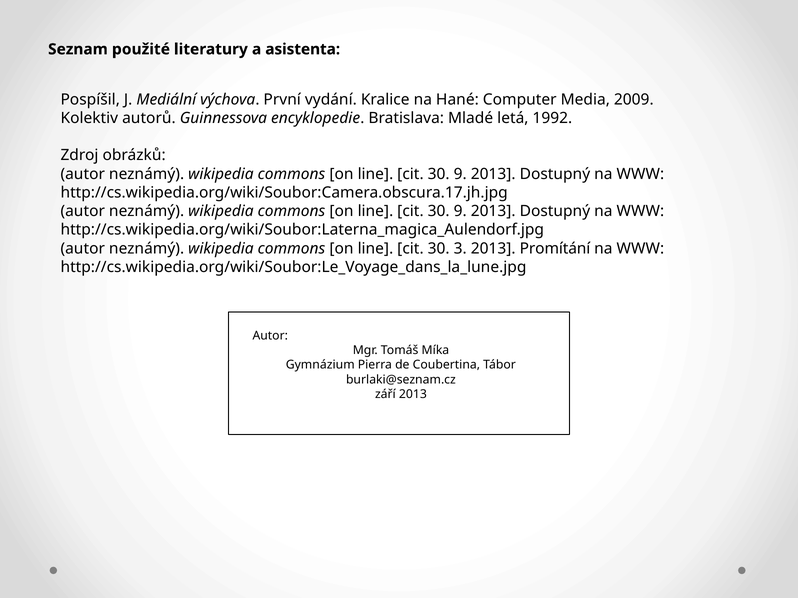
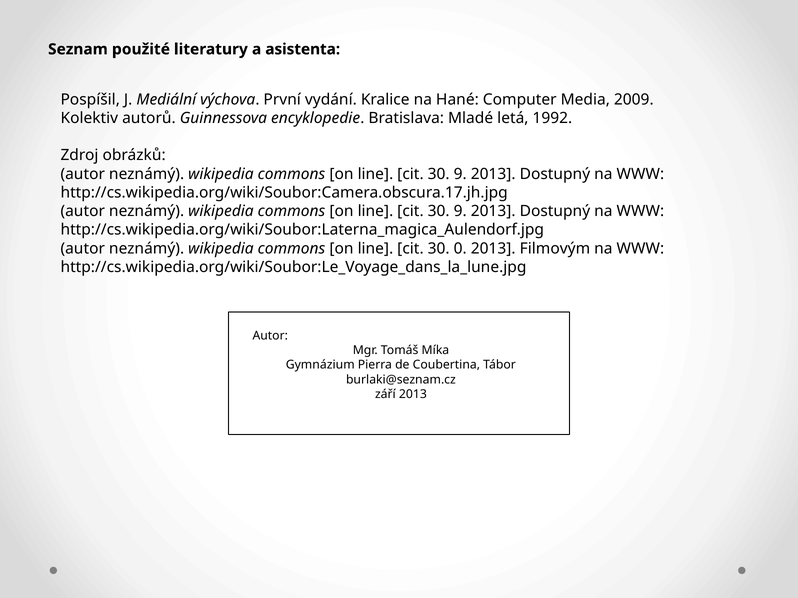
3: 3 -> 0
Promítání: Promítání -> Filmovým
